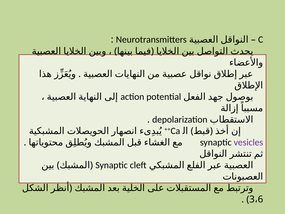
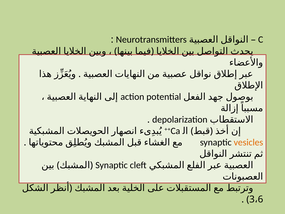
vesicles colour: purple -> orange
